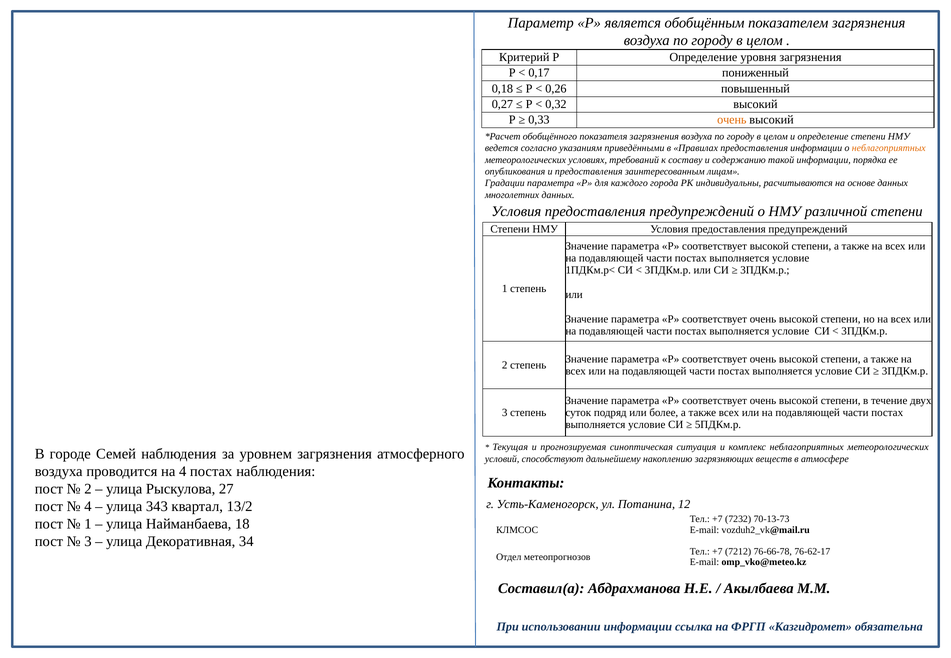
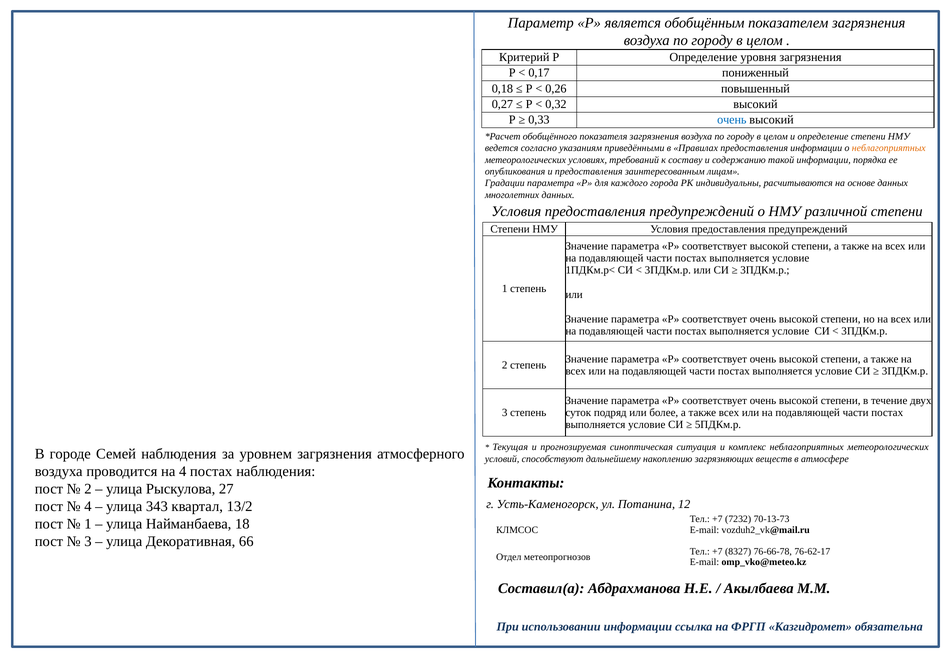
очень at (732, 120) colour: orange -> blue
34: 34 -> 66
7212: 7212 -> 8327
